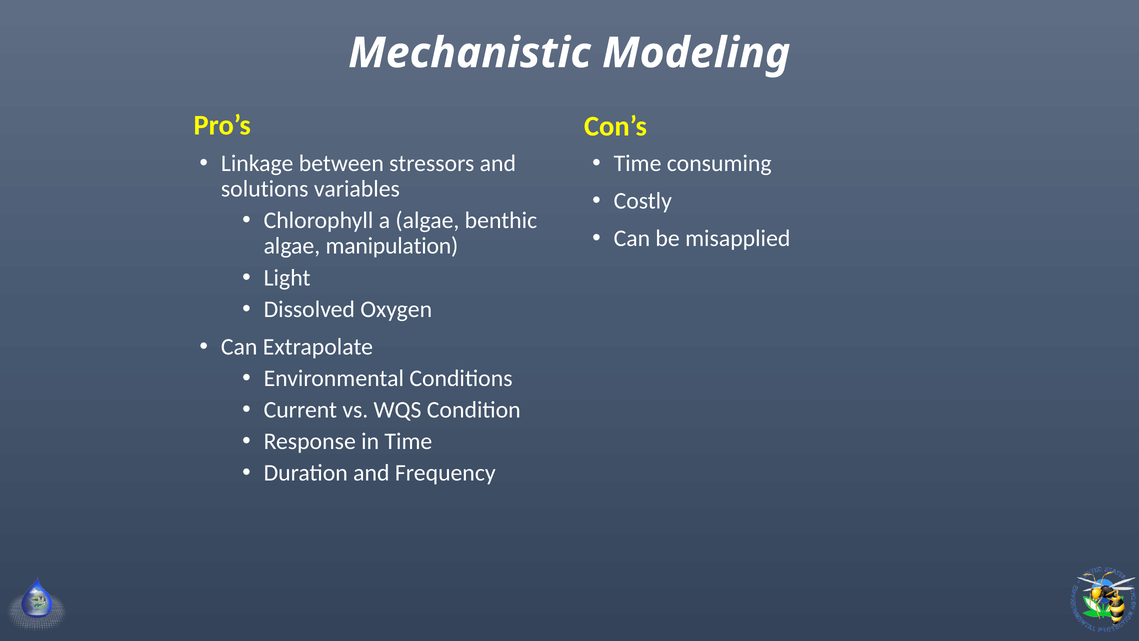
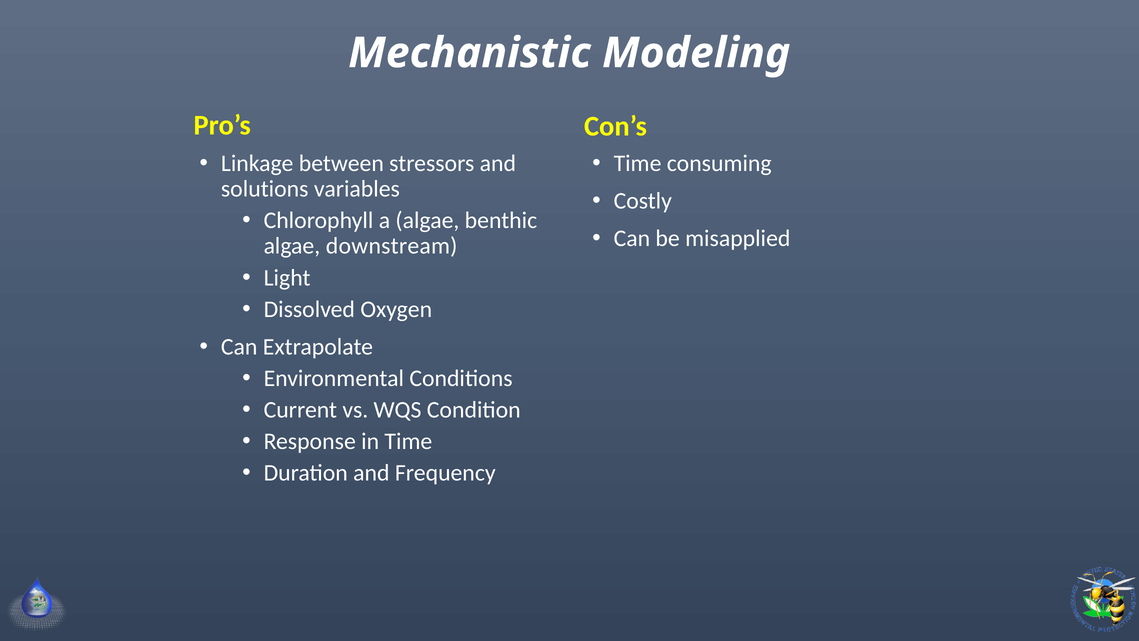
manipulation: manipulation -> downstream
